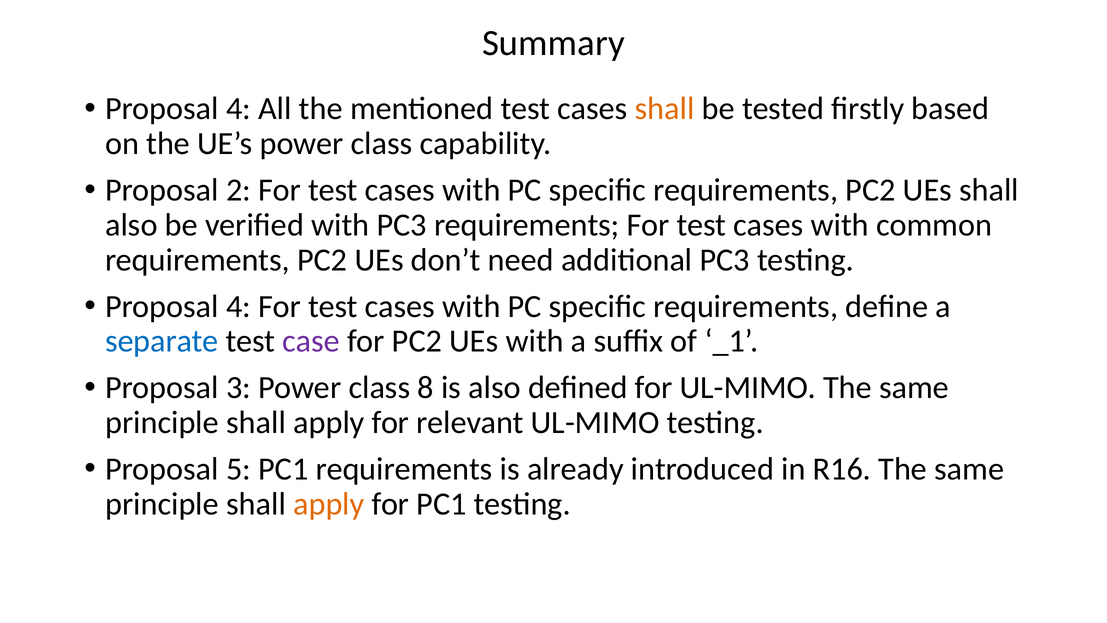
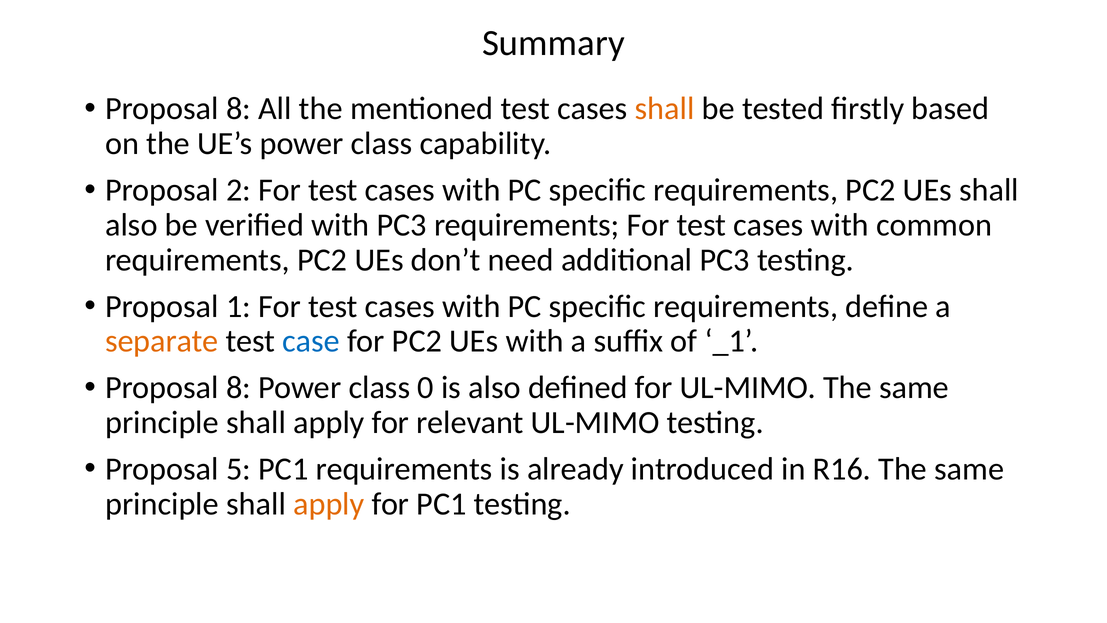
4 at (239, 109): 4 -> 8
4 at (239, 306): 4 -> 1
separate colour: blue -> orange
case colour: purple -> blue
3 at (239, 388): 3 -> 8
8: 8 -> 0
